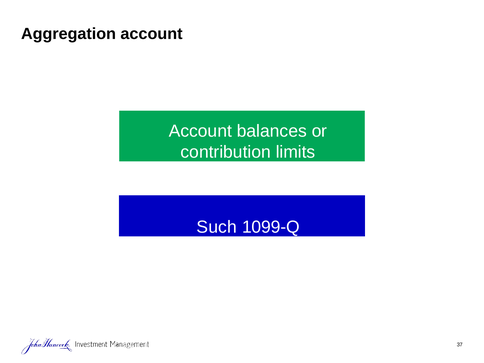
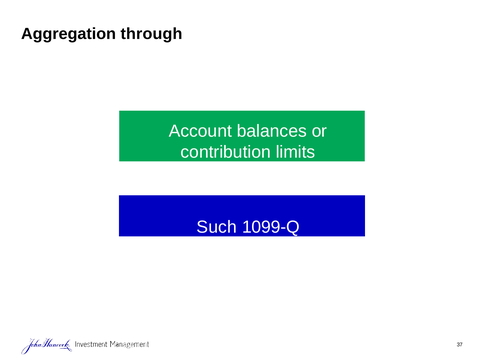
Aggregation account: account -> through
